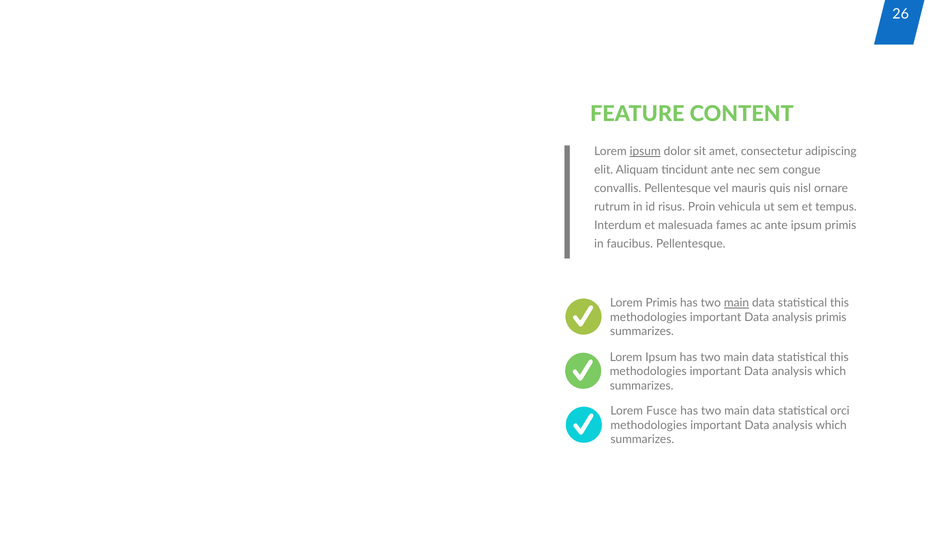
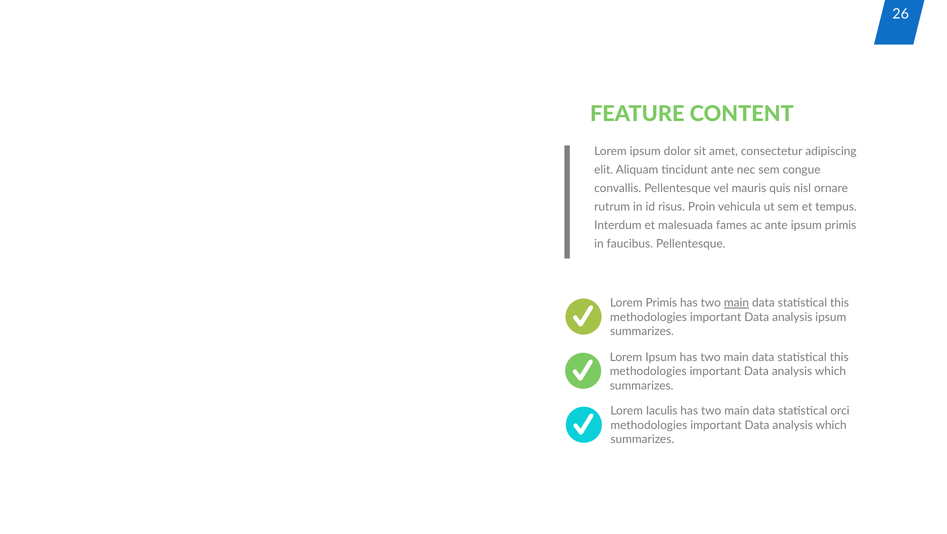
ipsum at (645, 151) underline: present -> none
analysis primis: primis -> ipsum
Fusce: Fusce -> Iaculis
